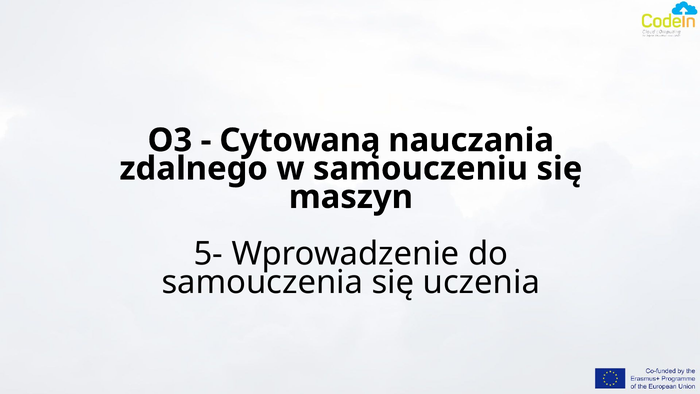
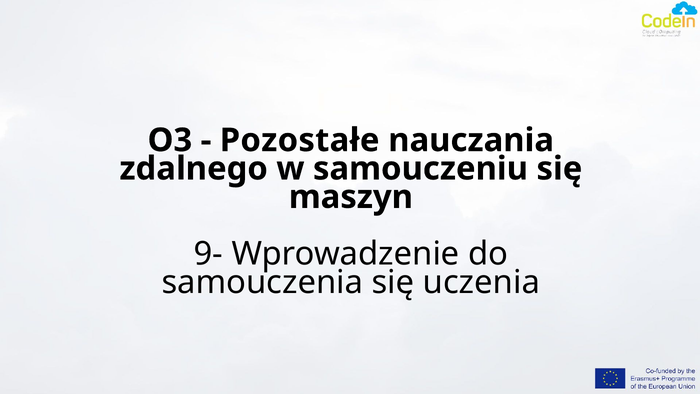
Cytowaną: Cytowaną -> Pozostałe
5-: 5- -> 9-
